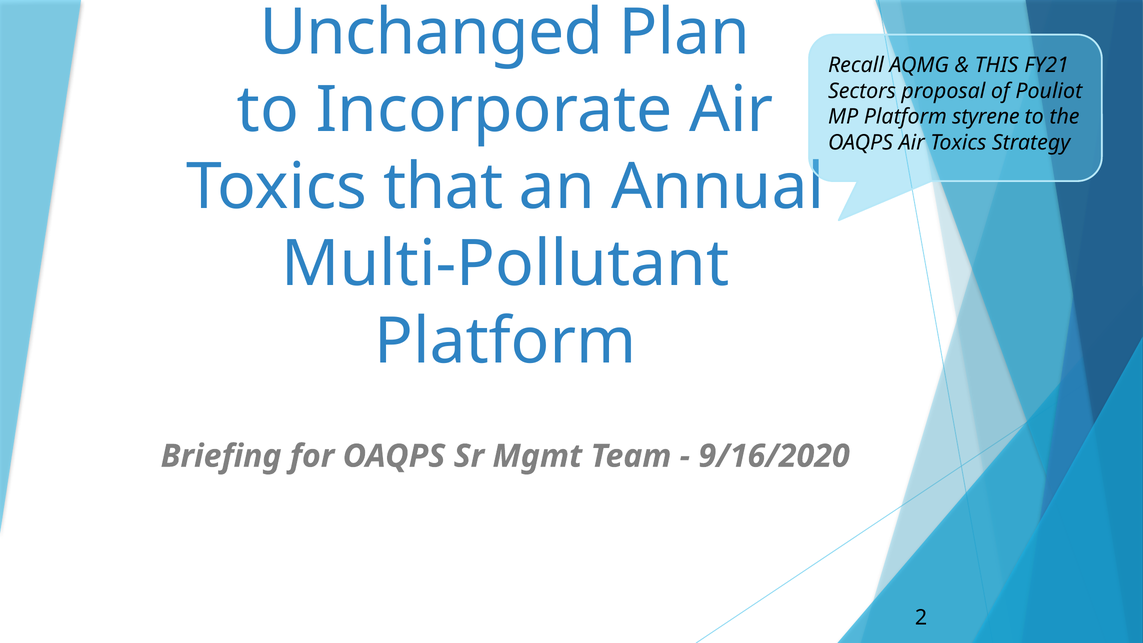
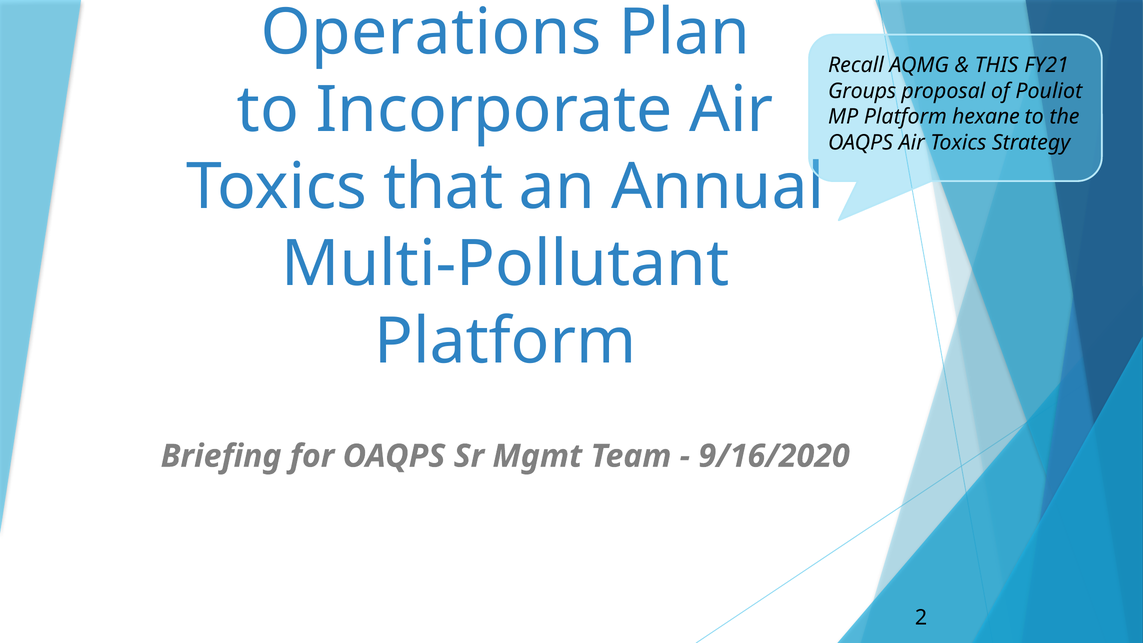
Unchanged: Unchanged -> Operations
Sectors: Sectors -> Groups
styrene: styrene -> hexane
